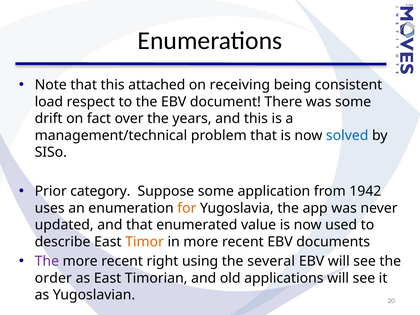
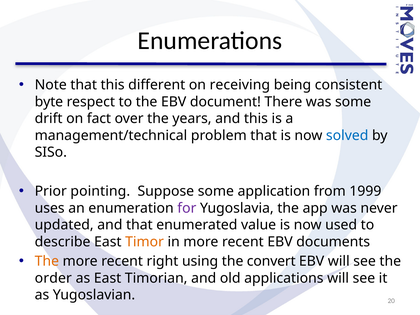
attached: attached -> different
load: load -> byte
category: category -> pointing
1942: 1942 -> 1999
for colour: orange -> purple
The at (47, 261) colour: purple -> orange
several: several -> convert
